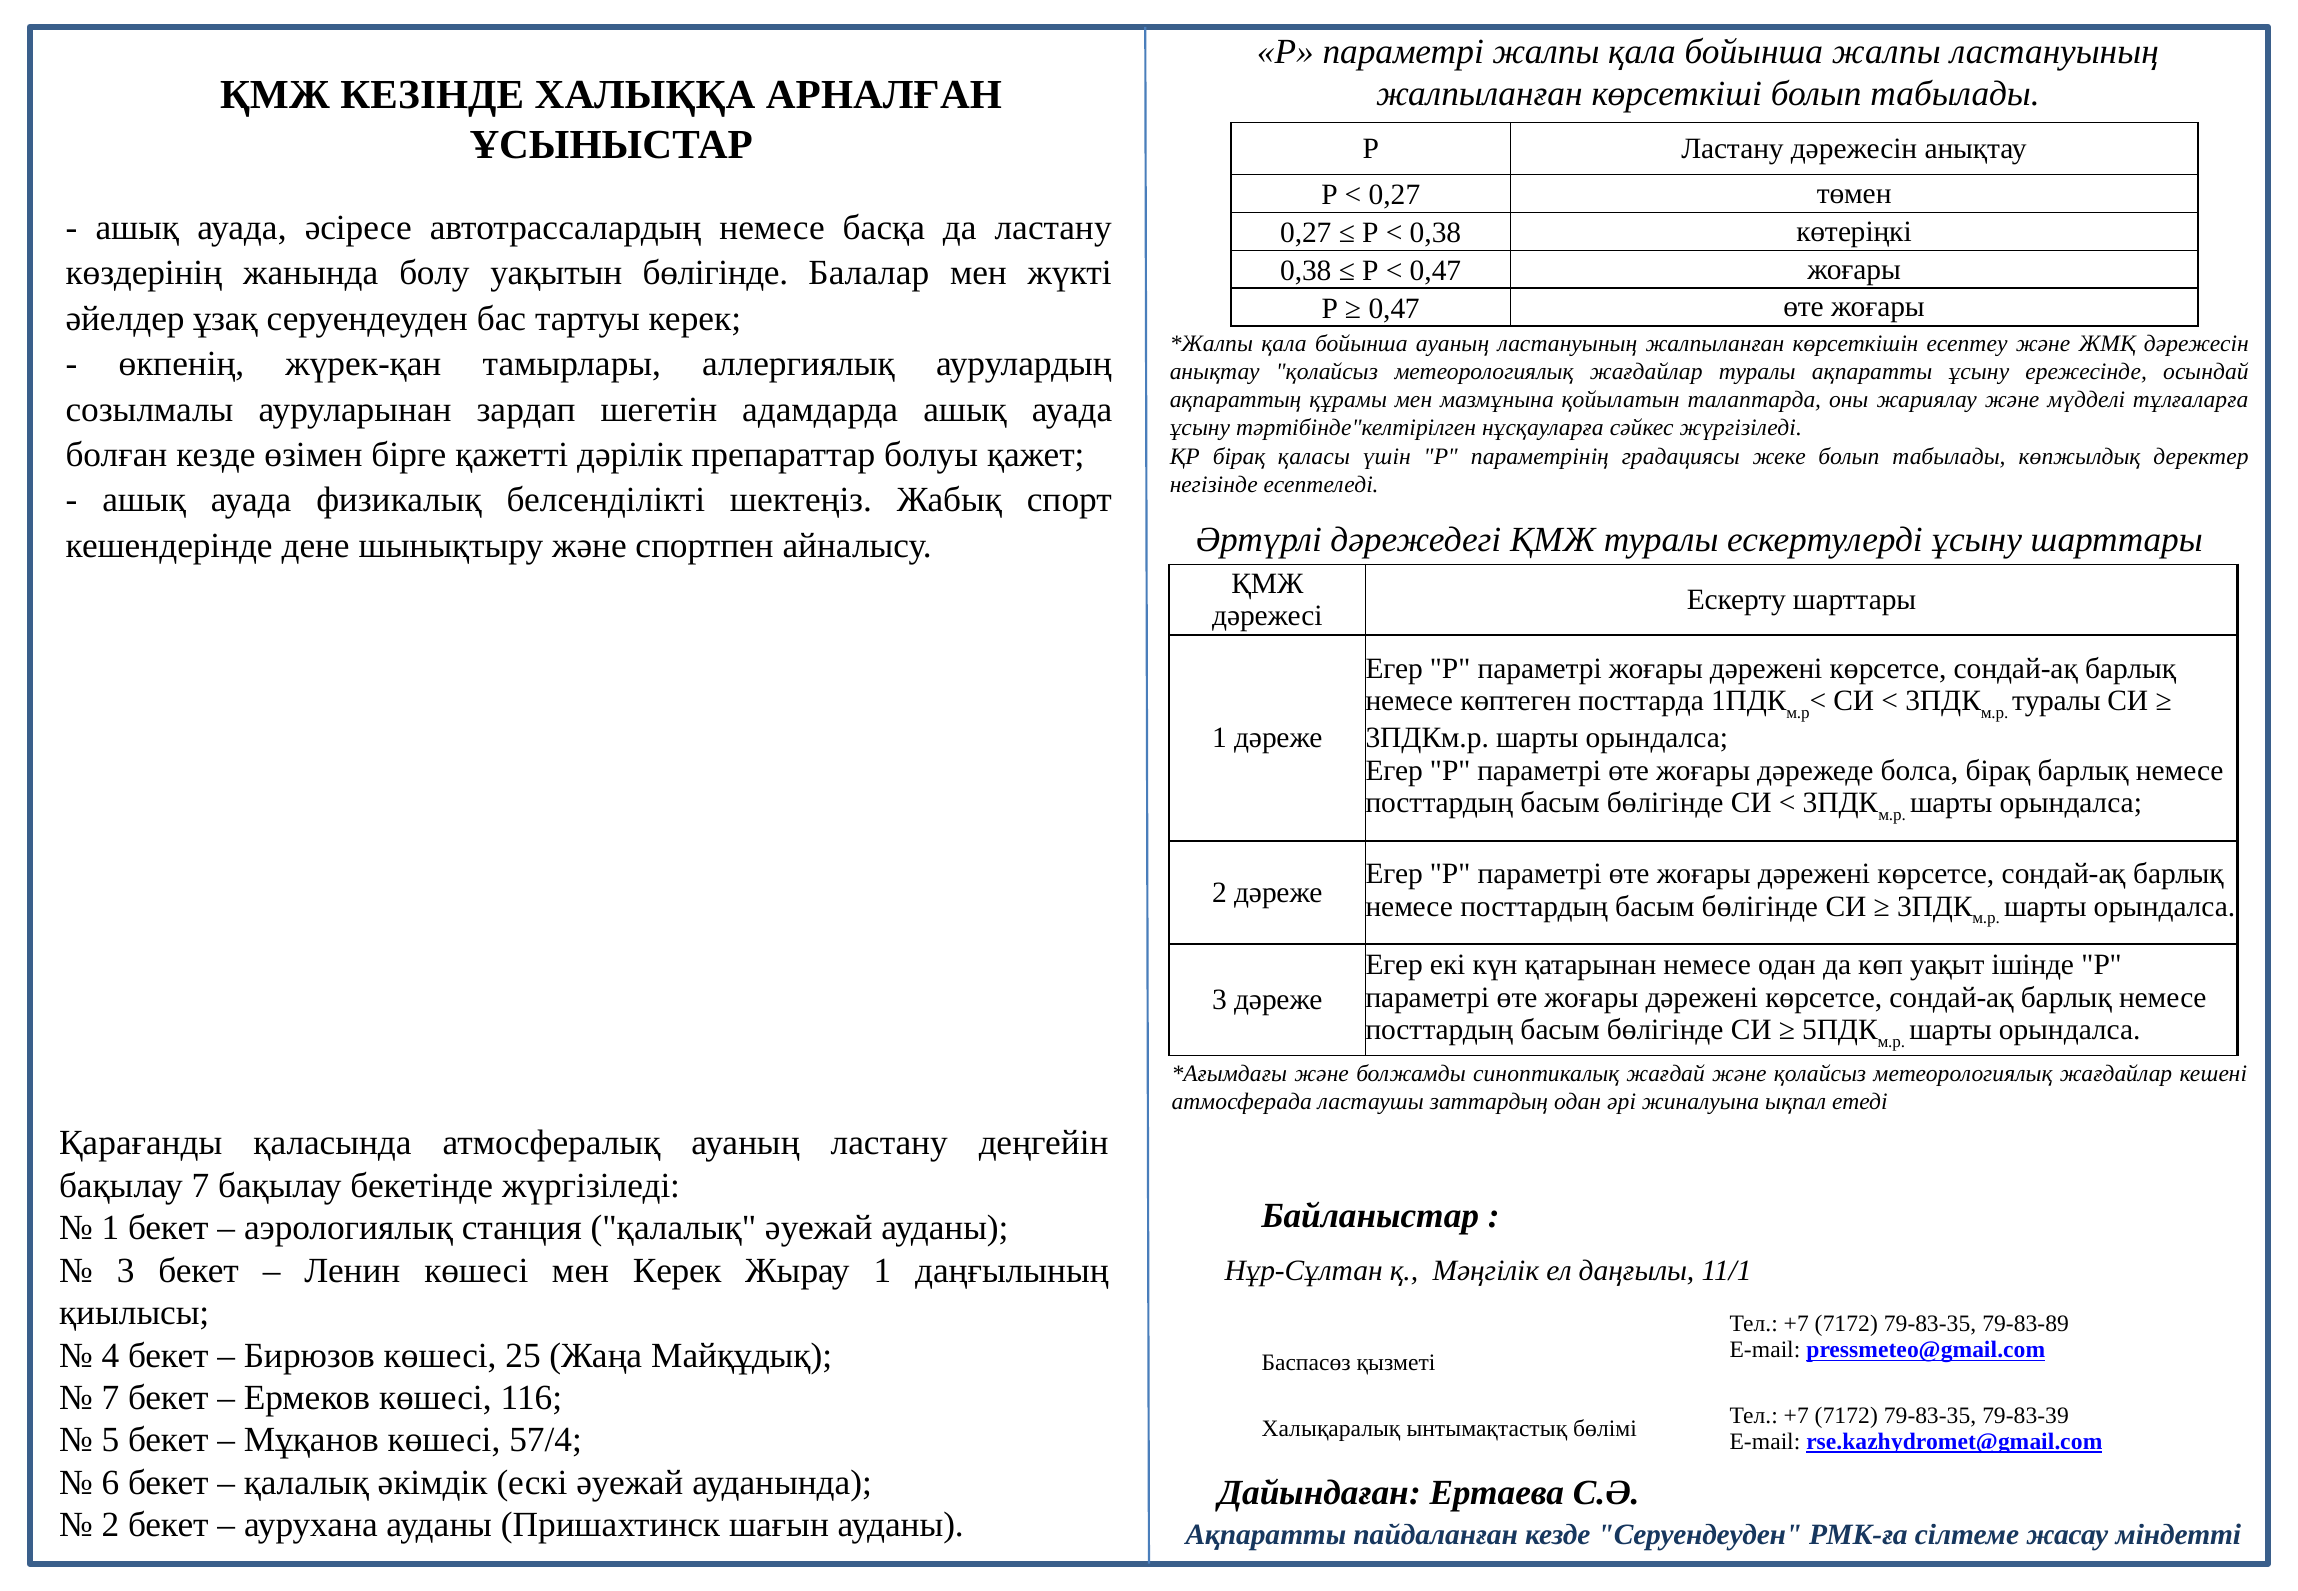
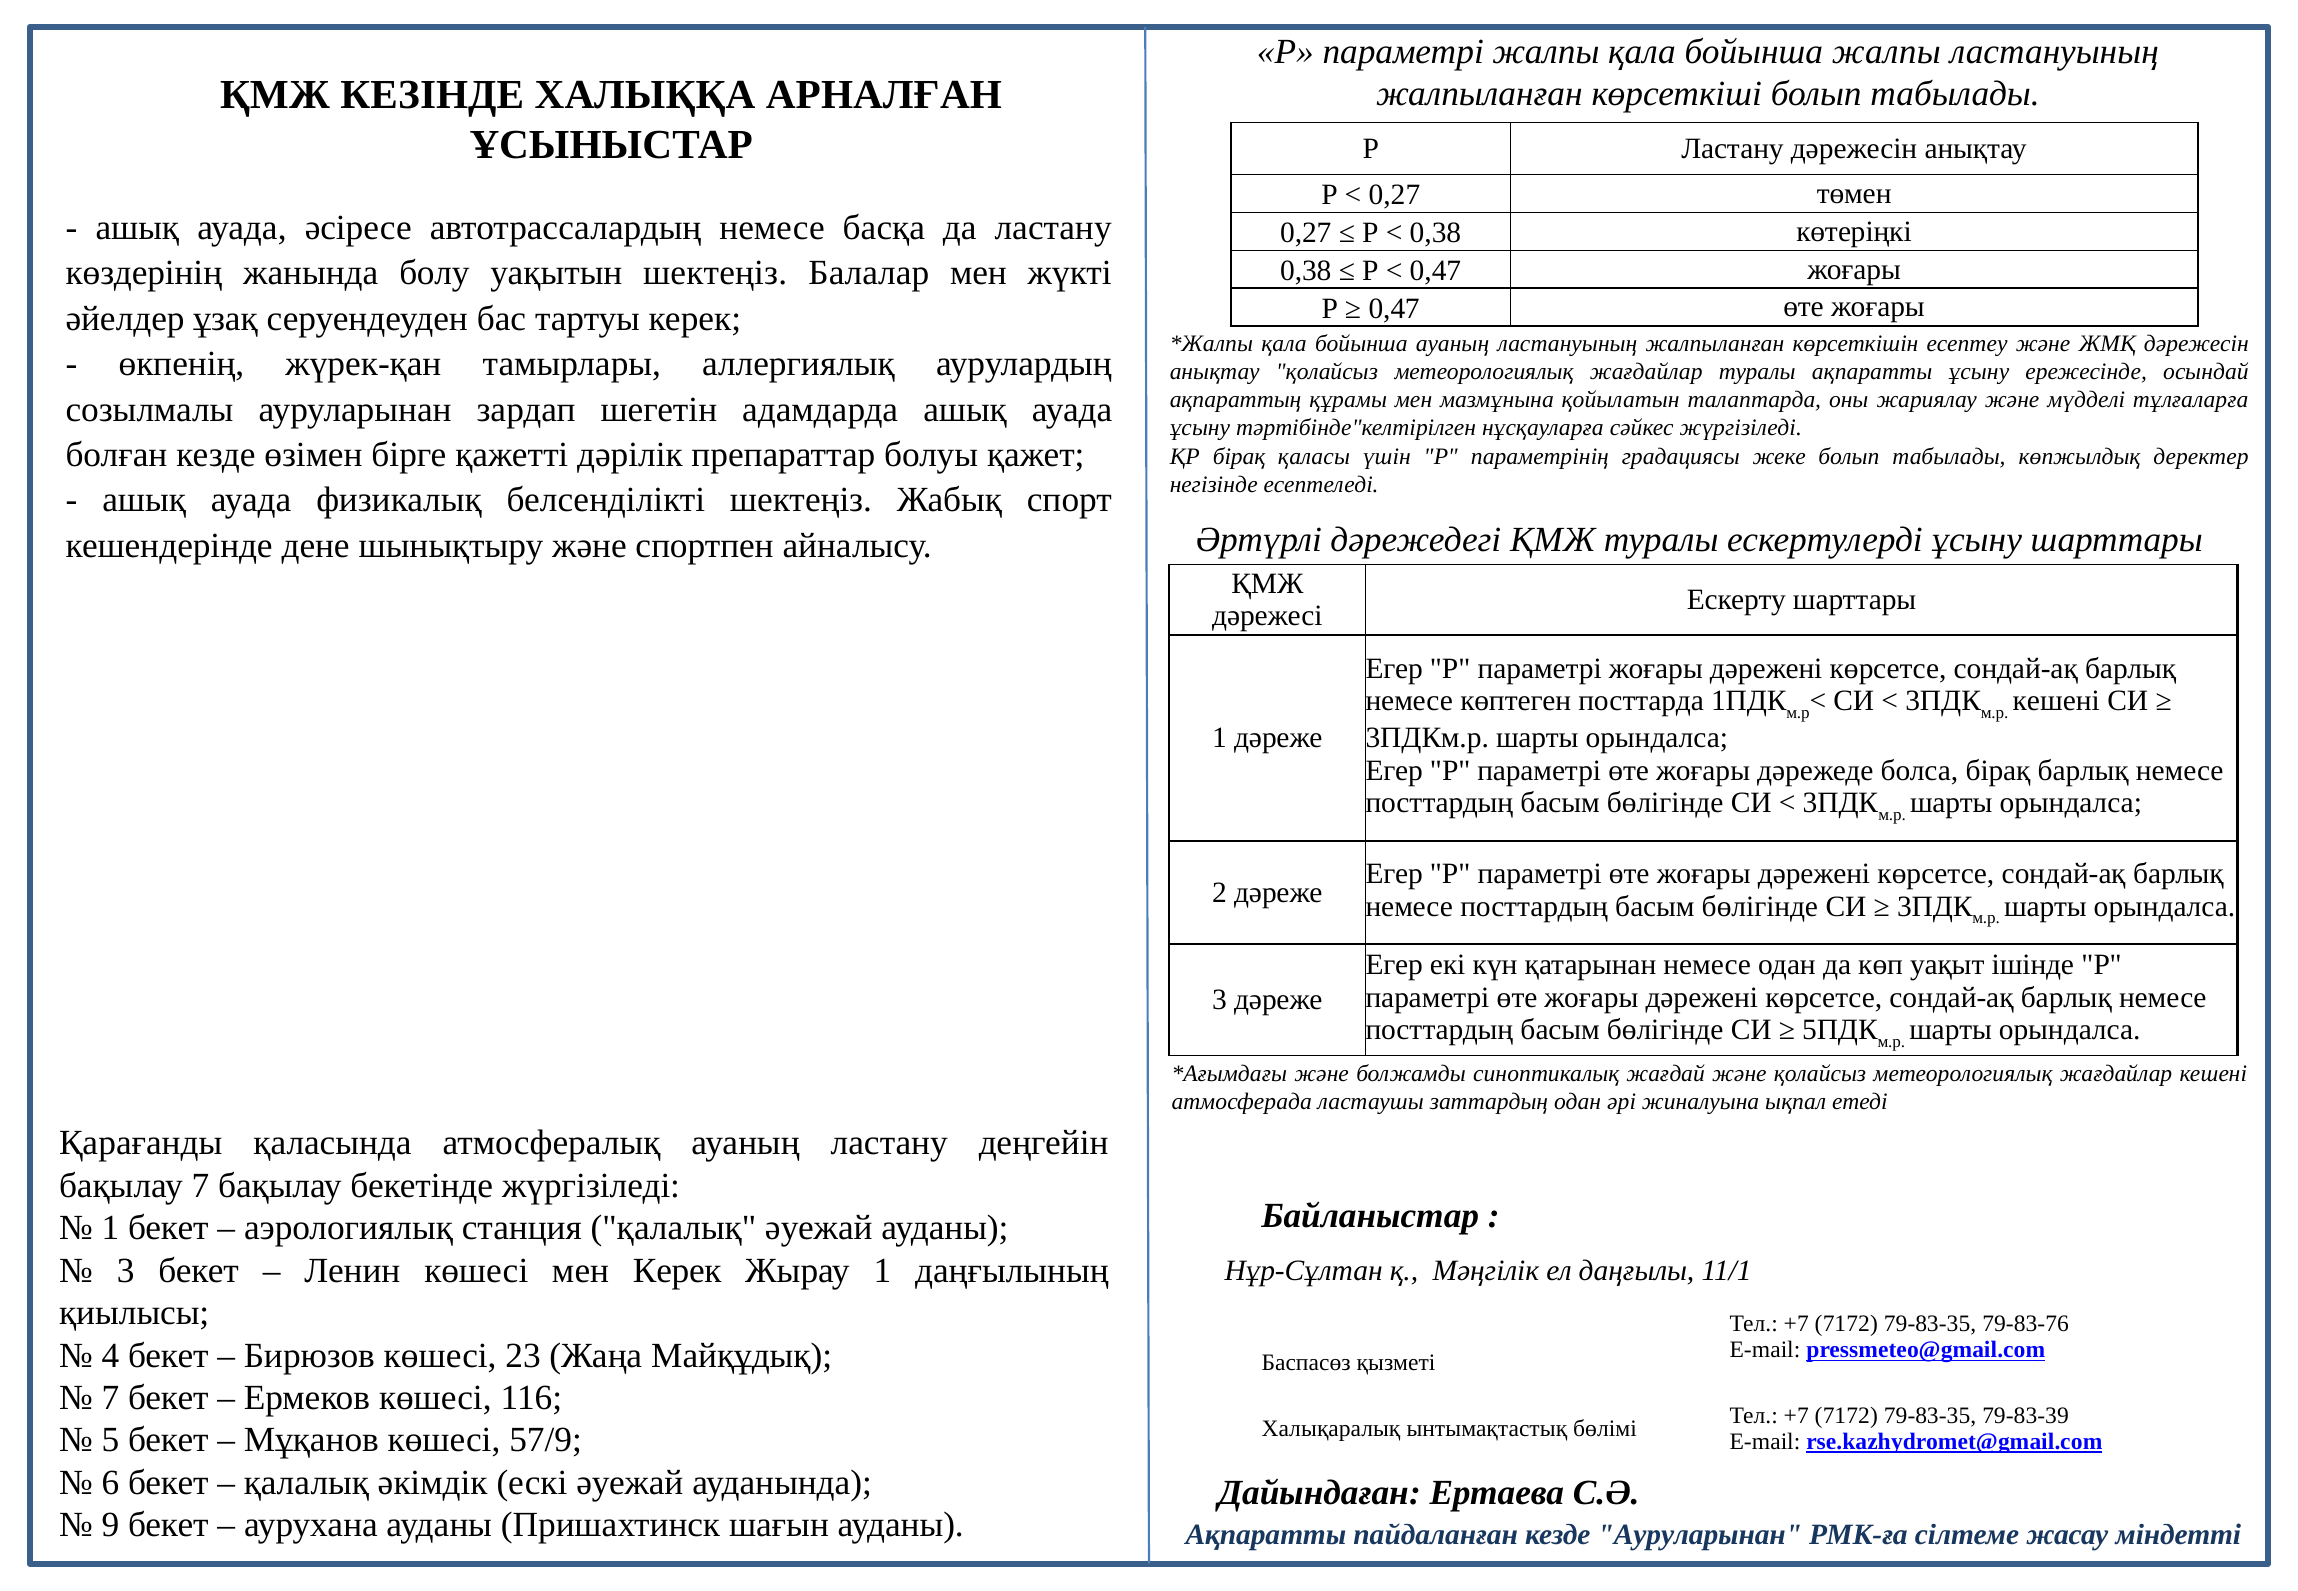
уақытын бөлігінде: бөлігінде -> шектеңіз
туралы at (2056, 701): туралы -> кешені
79-83-89: 79-83-89 -> 79-83-76
25: 25 -> 23
57/4: 57/4 -> 57/9
2 at (110, 1525): 2 -> 9
кезде Серуендеуден: Серуендеуден -> Ауруларынан
